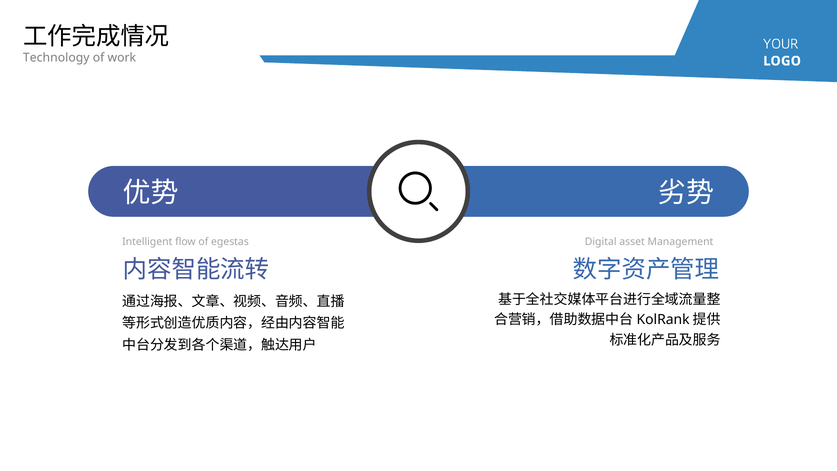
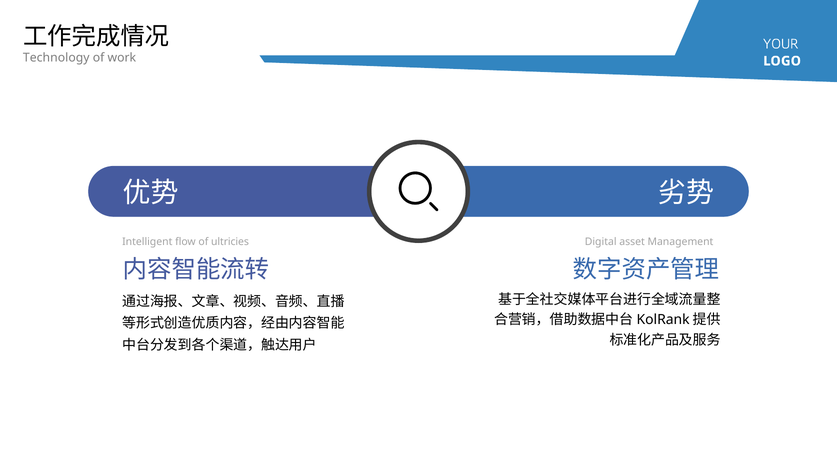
egestas: egestas -> ultricies
